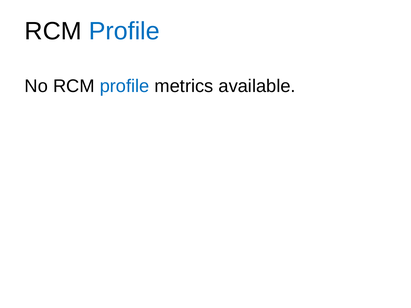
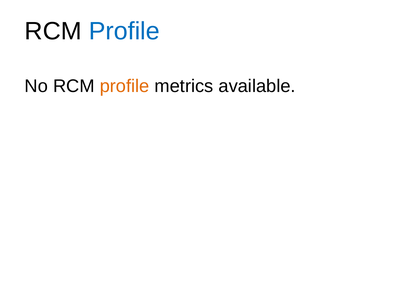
profile at (125, 86) colour: blue -> orange
